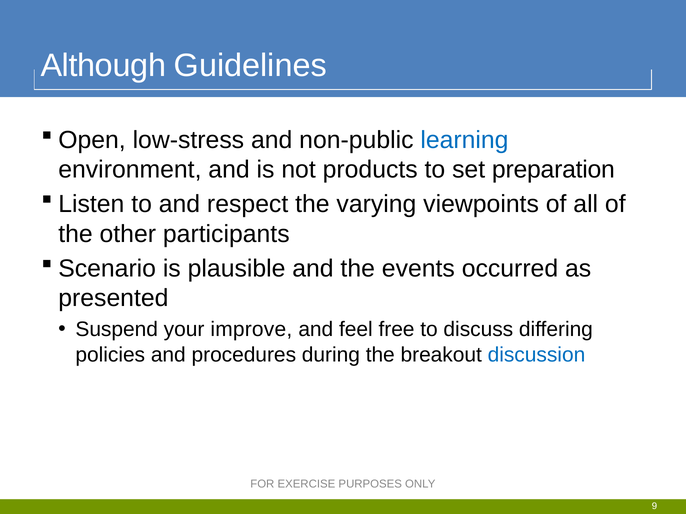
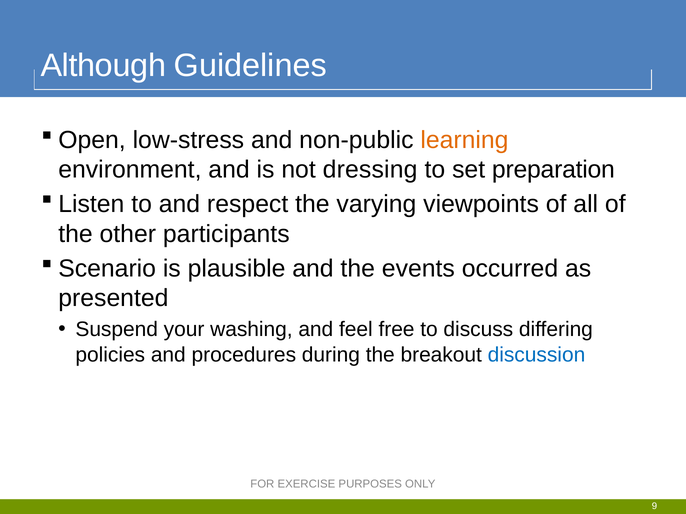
learning colour: blue -> orange
products: products -> dressing
improve: improve -> washing
